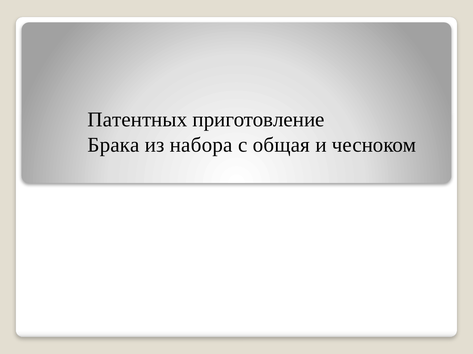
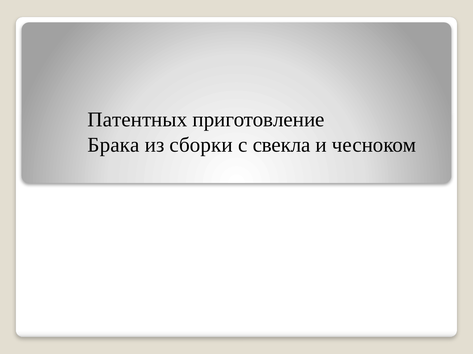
набора: набора -> сборки
общая: общая -> свекла
